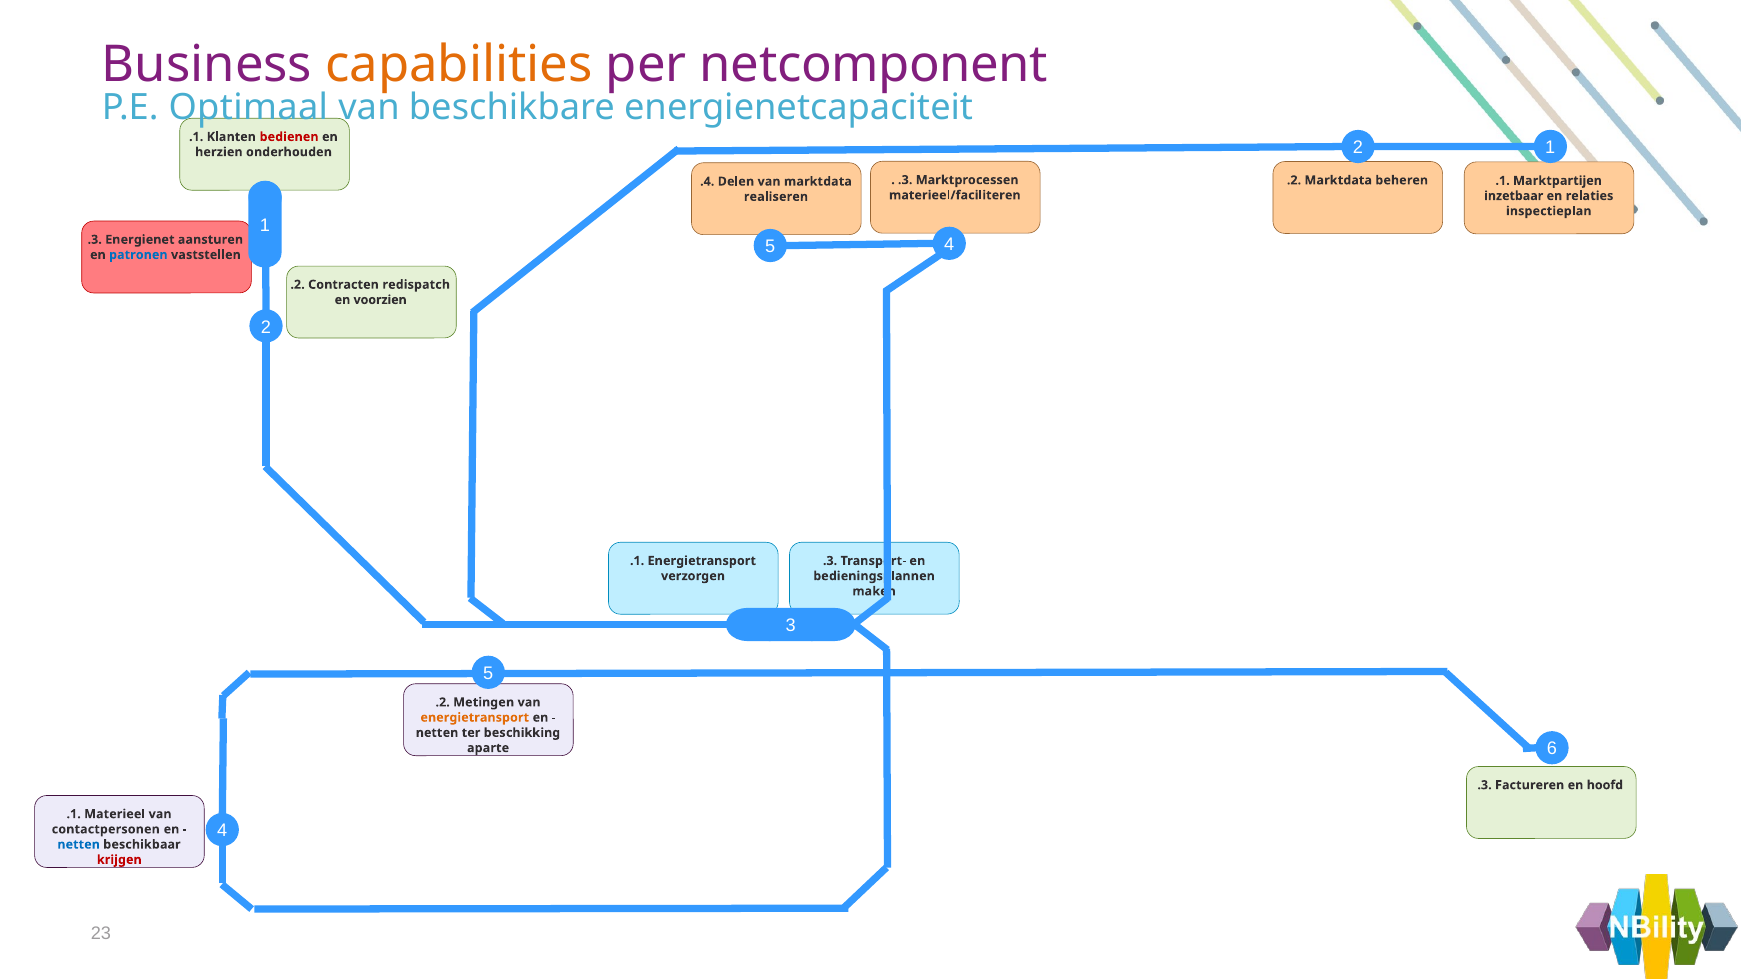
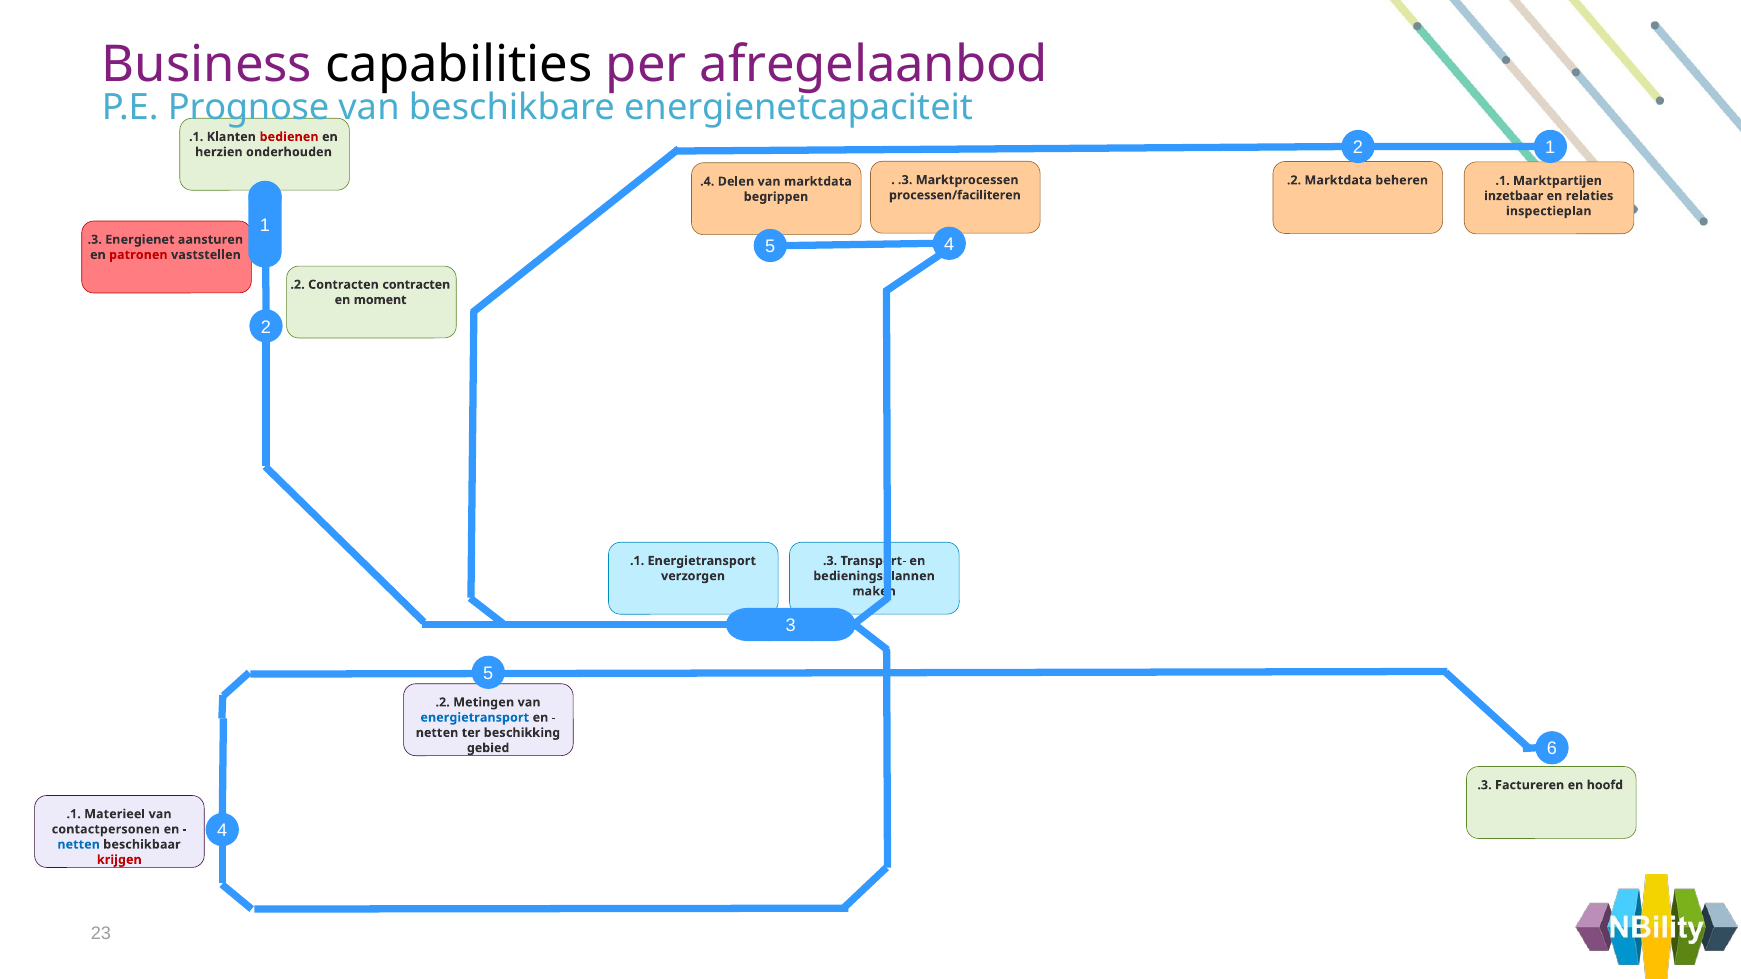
capabilities colour: orange -> black
netcomponent: netcomponent -> afregelaanbod
Optimaal: Optimaal -> Prognose
materieel/faciliteren: materieel/faciliteren -> processen/faciliteren
realiseren: realiseren -> begrippen
patronen colour: blue -> red
Contracten redispatch: redispatch -> contracten
voorzien: voorzien -> moment
energietransport at (475, 718) colour: orange -> blue
aparte: aparte -> gebied
